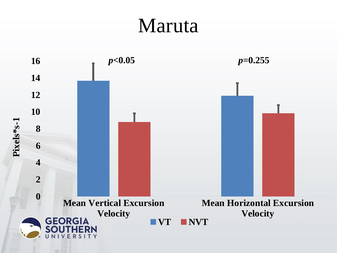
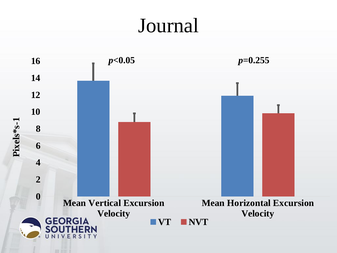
Maruta: Maruta -> Journal
